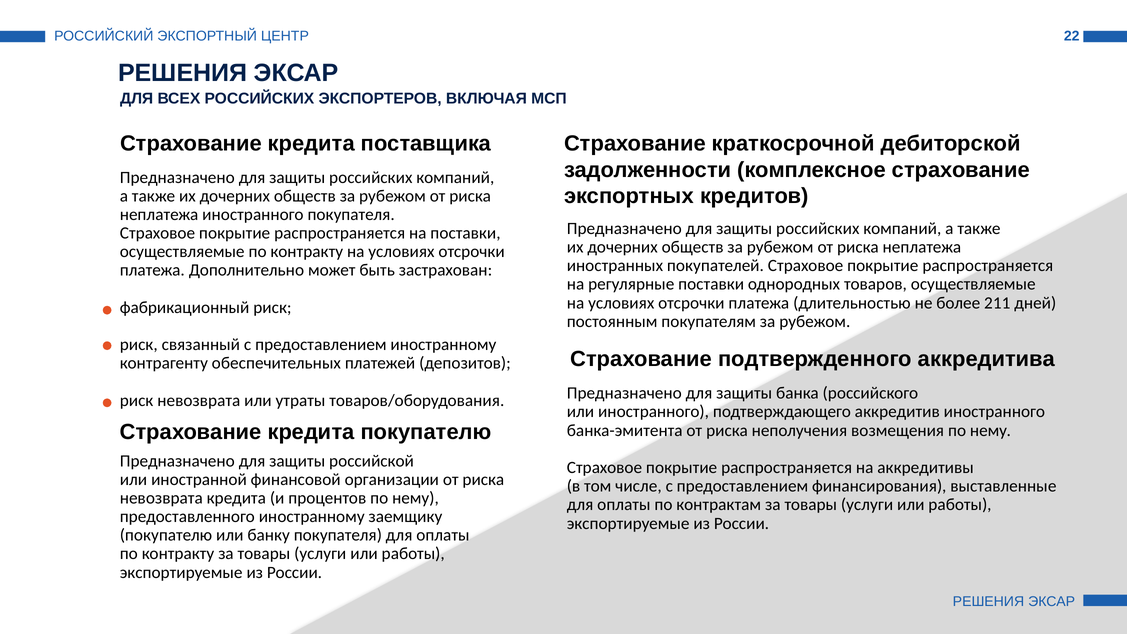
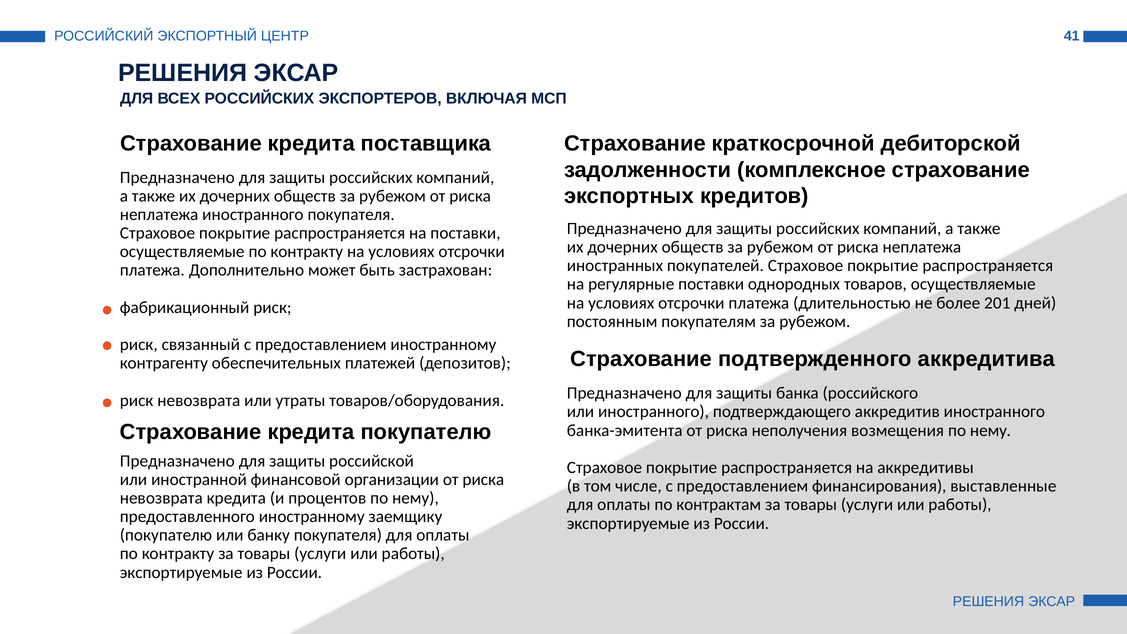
22: 22 -> 41
211: 211 -> 201
